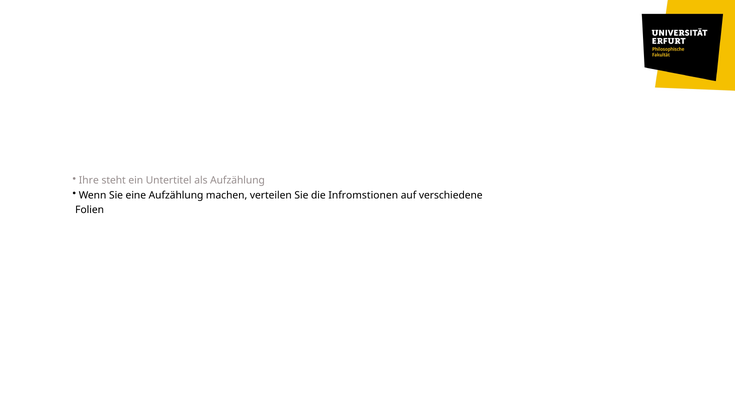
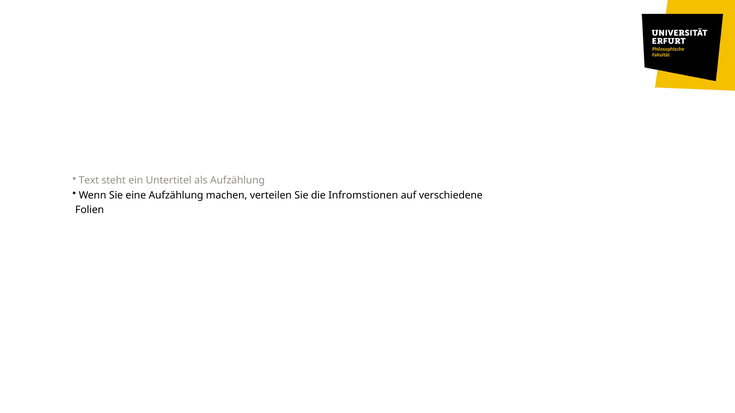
Ihre: Ihre -> Text
